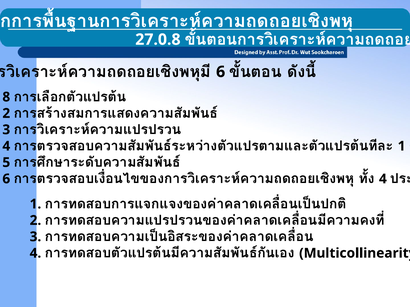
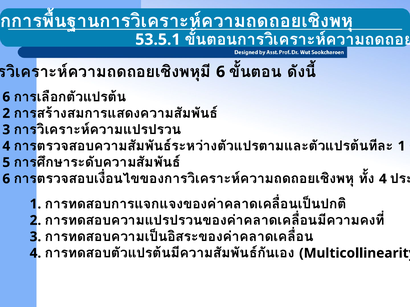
27.0.8: 27.0.8 -> 53.5.1
8 at (6, 97): 8 -> 6
